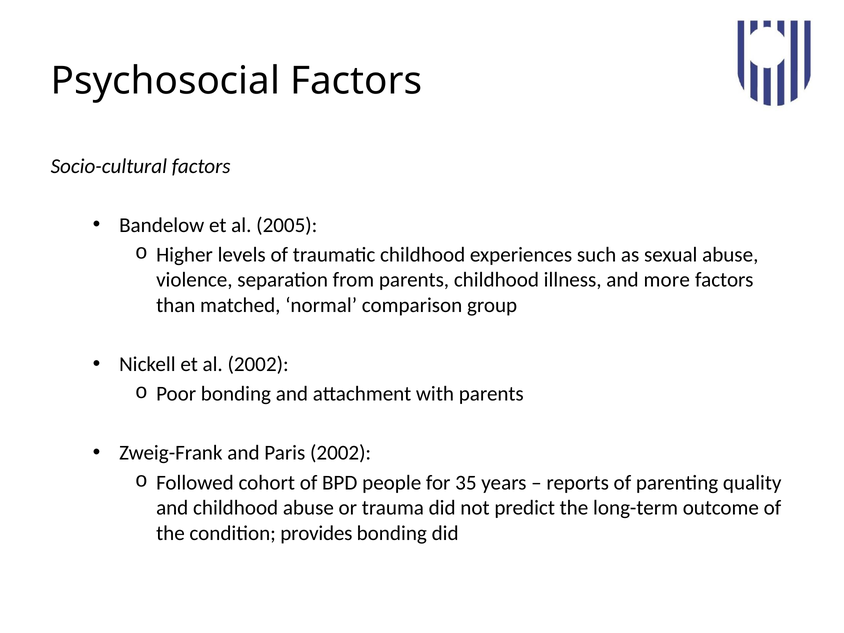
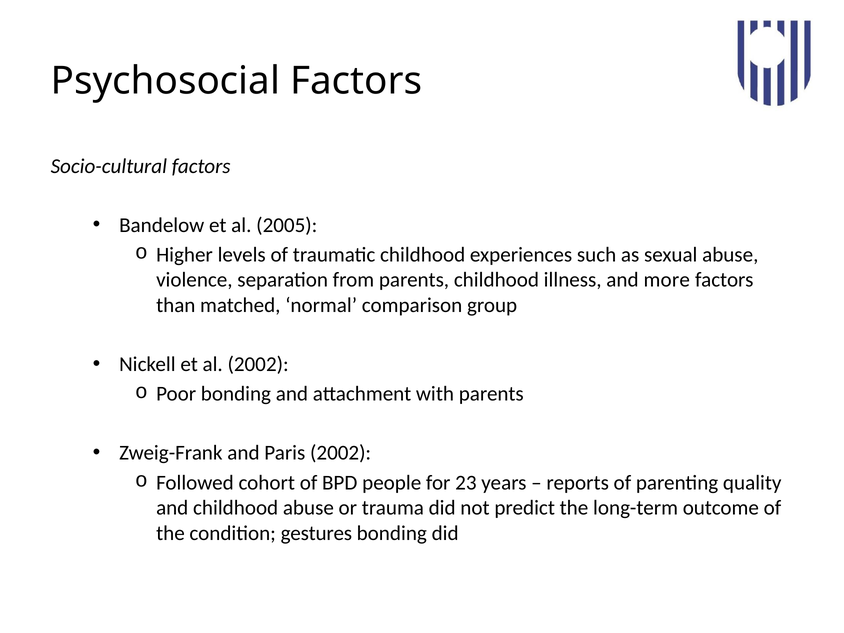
35: 35 -> 23
provides: provides -> gestures
